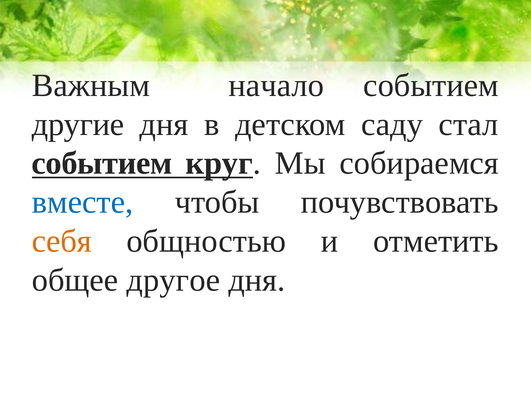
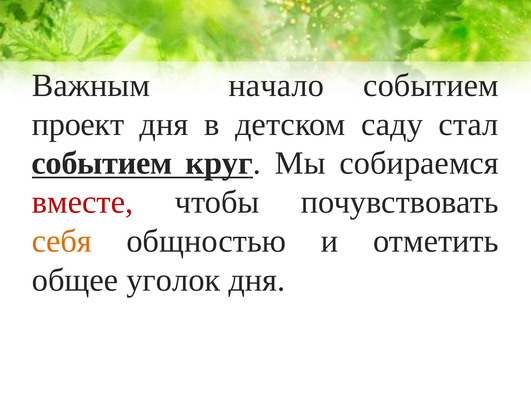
другие: другие -> проект
вместе colour: blue -> red
другое: другое -> уголок
